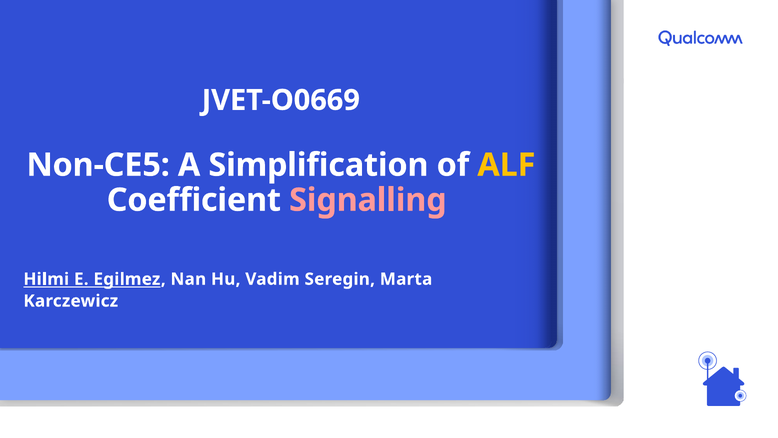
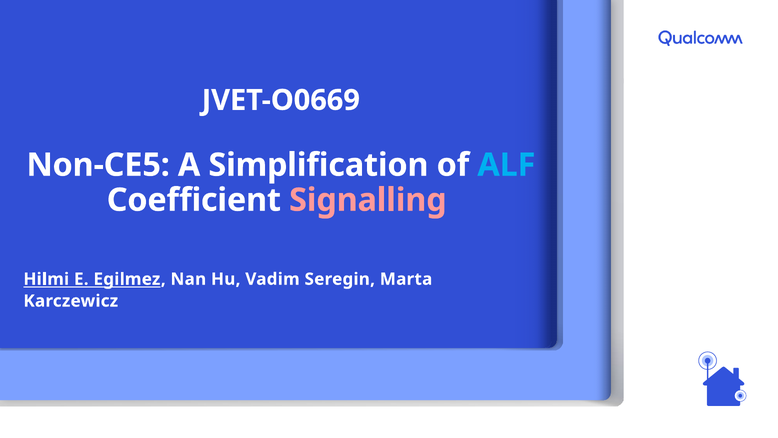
ALF colour: yellow -> light blue
